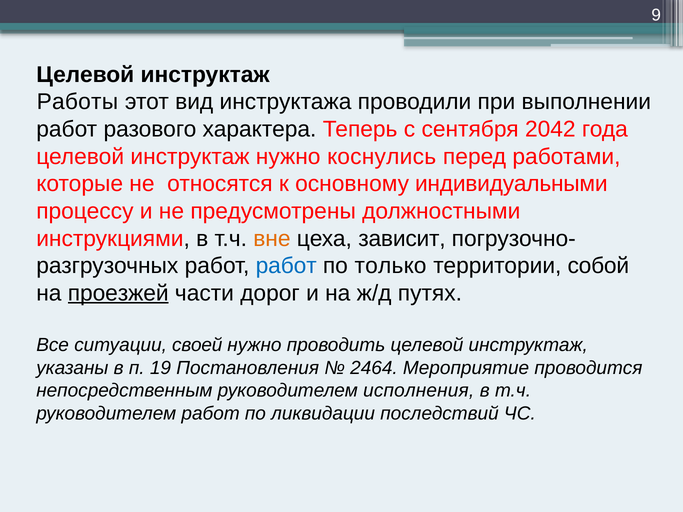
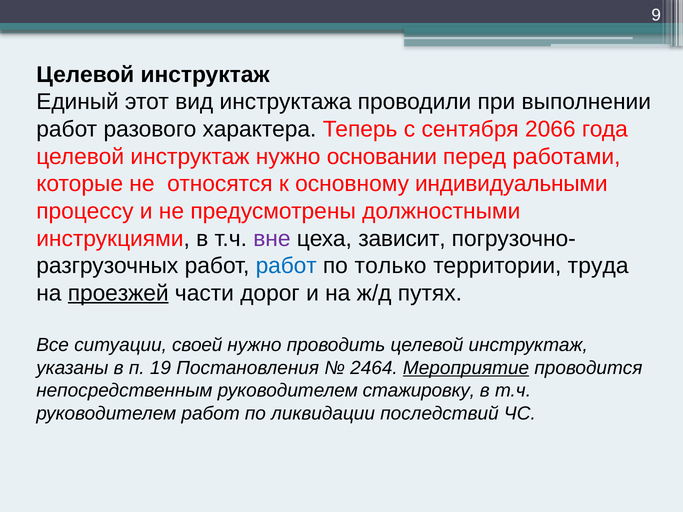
Работы: Работы -> Единый
2042: 2042 -> 2066
коснулись: коснулись -> основании
вне colour: orange -> purple
собой: собой -> труда
Мероприятие underline: none -> present
исполнения: исполнения -> стажировку
